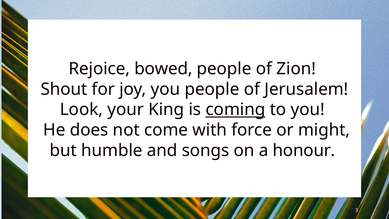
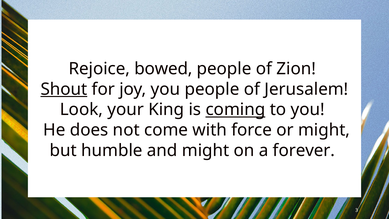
Shout underline: none -> present
and songs: songs -> might
honour: honour -> forever
